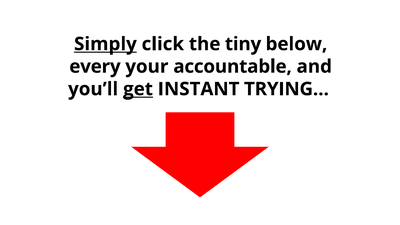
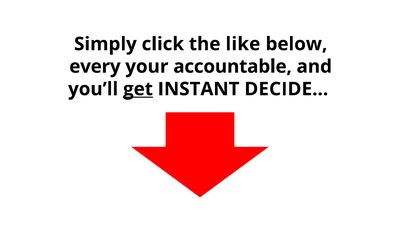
Simply underline: present -> none
tiny: tiny -> like
TRYING…: TRYING… -> DECIDE…
